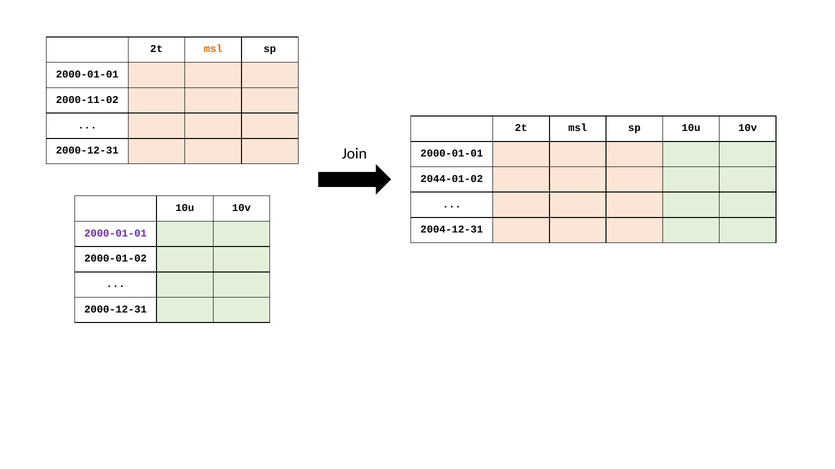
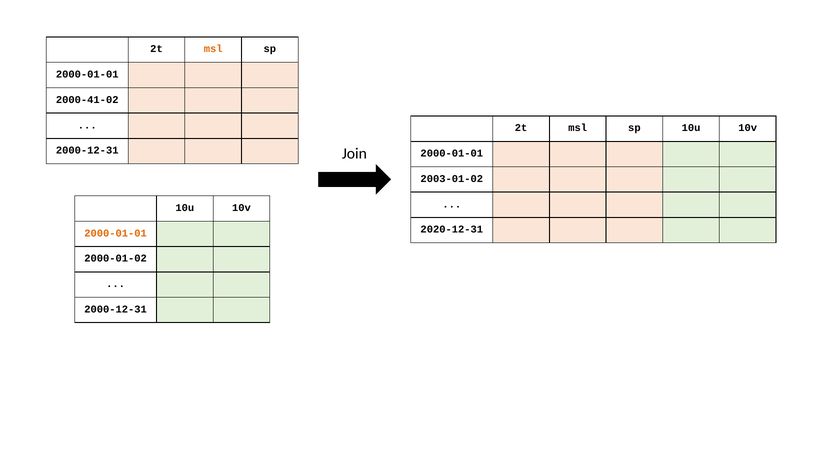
2000-11-02: 2000-11-02 -> 2000-41-02
2044-01-02: 2044-01-02 -> 2003-01-02
2004-12-31: 2004-12-31 -> 2020-12-31
2000-01-01 at (116, 234) colour: purple -> orange
